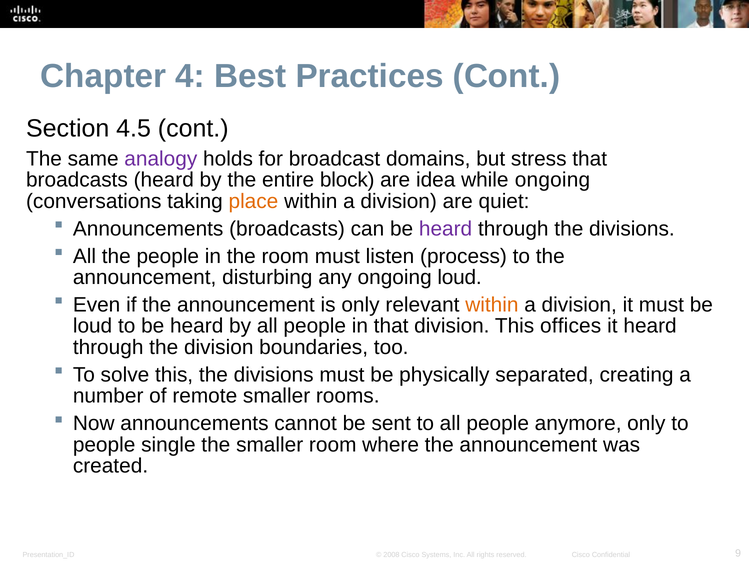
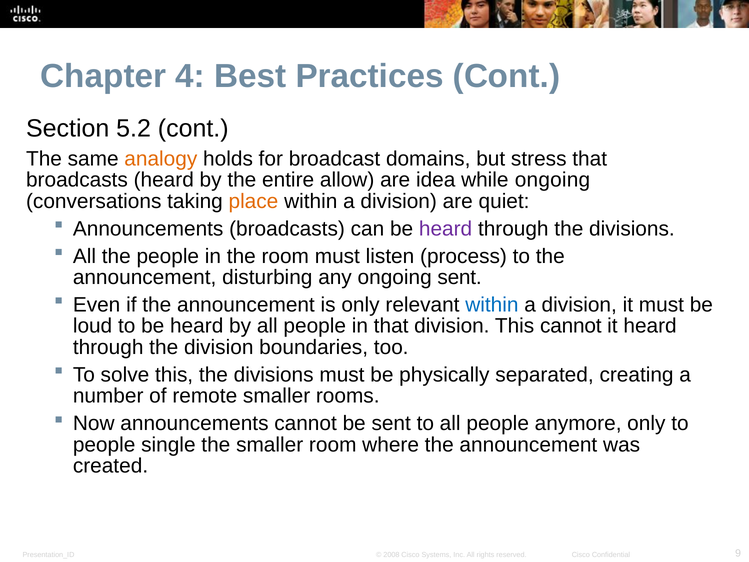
4.5: 4.5 -> 5.2
analogy colour: purple -> orange
block: block -> allow
ongoing loud: loud -> sent
within at (492, 305) colour: orange -> blue
This offices: offices -> cannot
